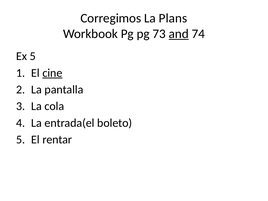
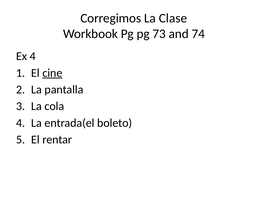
Plans: Plans -> Clase
and underline: present -> none
Ex 5: 5 -> 4
